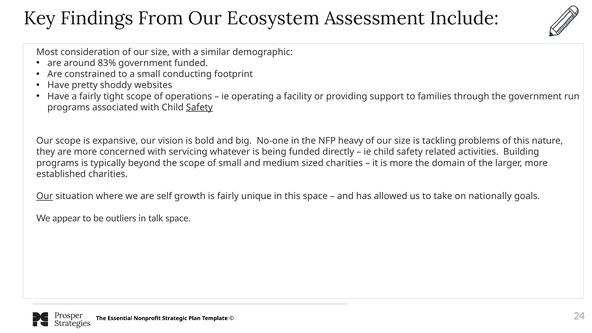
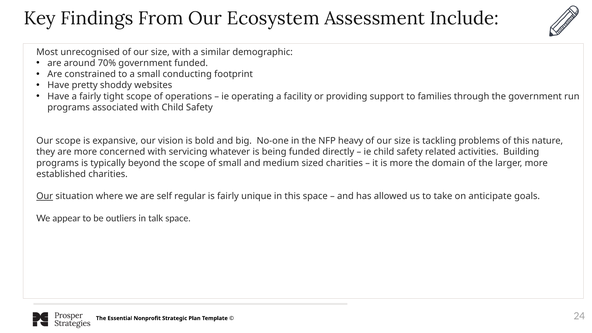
consideration: consideration -> unrecognised
83%: 83% -> 70%
Safety at (199, 107) underline: present -> none
growth: growth -> regular
nationally: nationally -> anticipate
